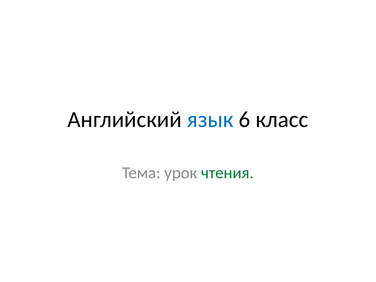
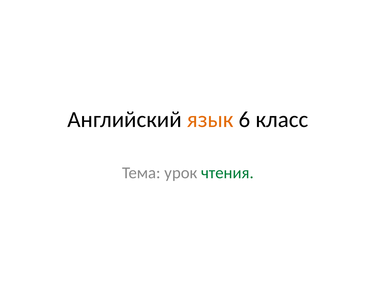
язык colour: blue -> orange
